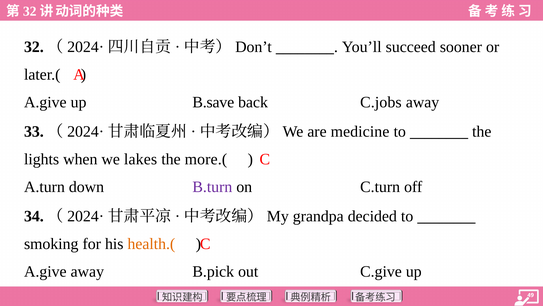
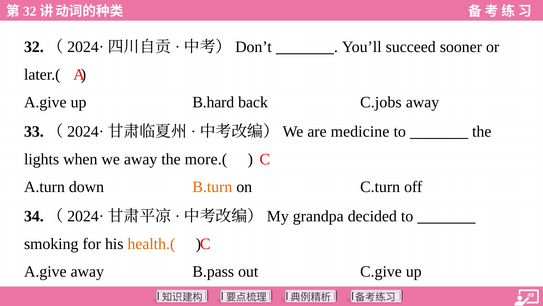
B.save: B.save -> B.hard
we lakes: lakes -> away
B.turn colour: purple -> orange
B.pick: B.pick -> B.pass
